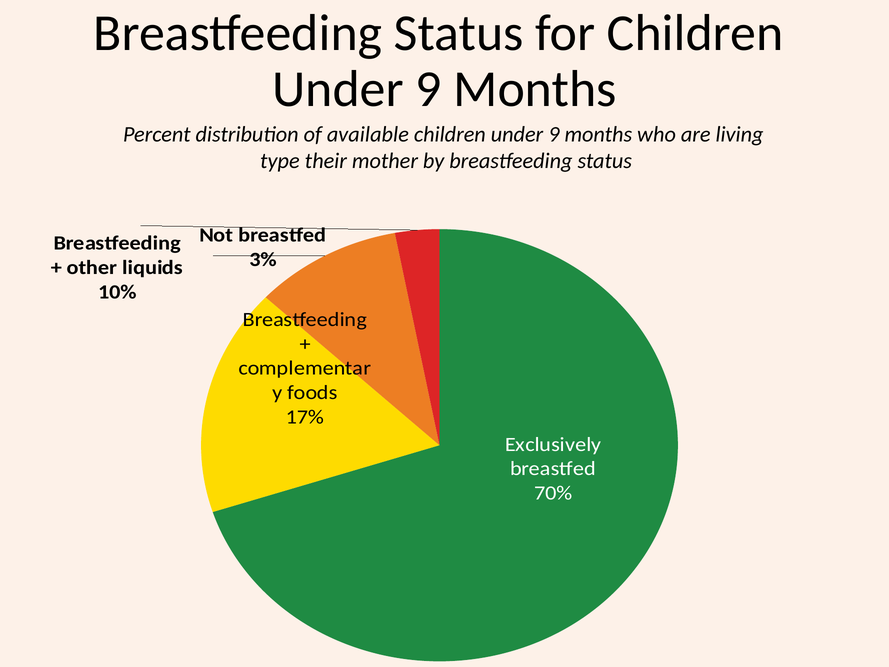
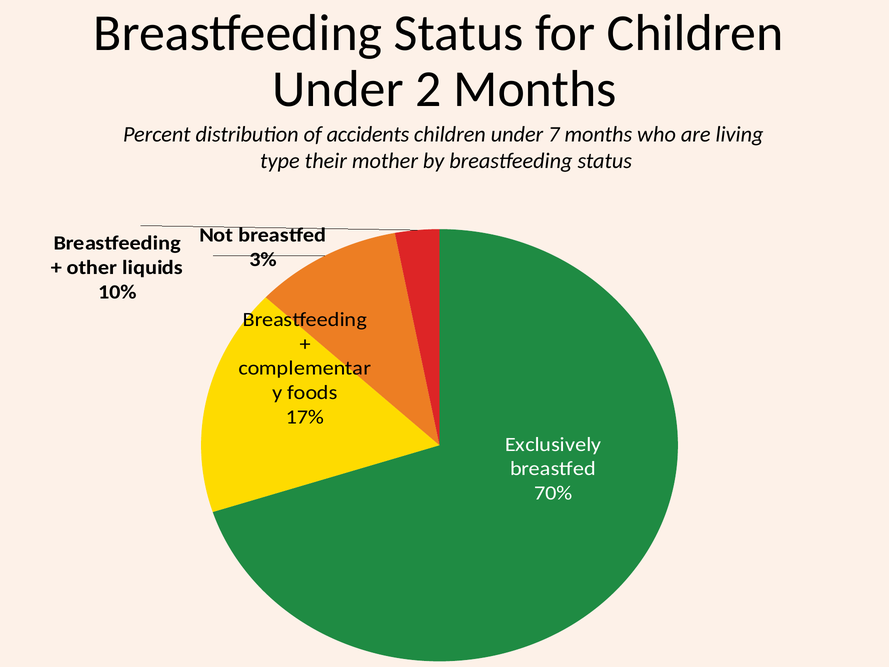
9 at (428, 89): 9 -> 2
available: available -> accidents
9 at (554, 134): 9 -> 7
